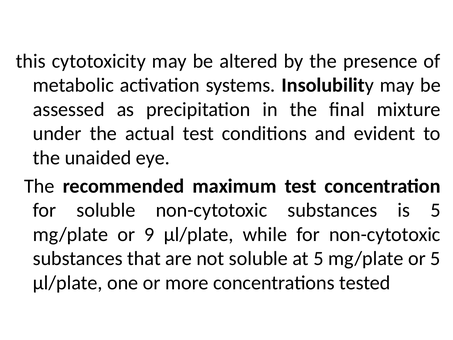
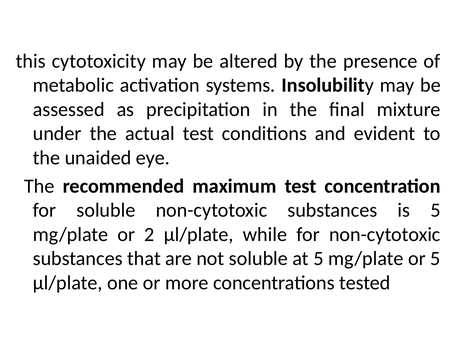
9: 9 -> 2
